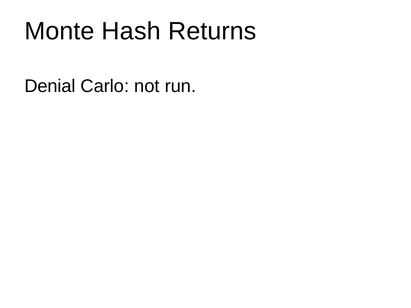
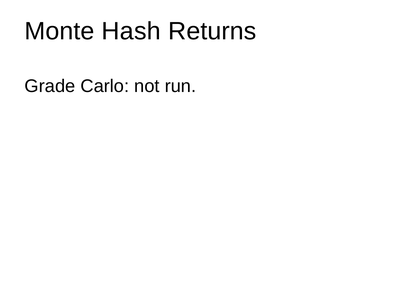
Denial: Denial -> Grade
